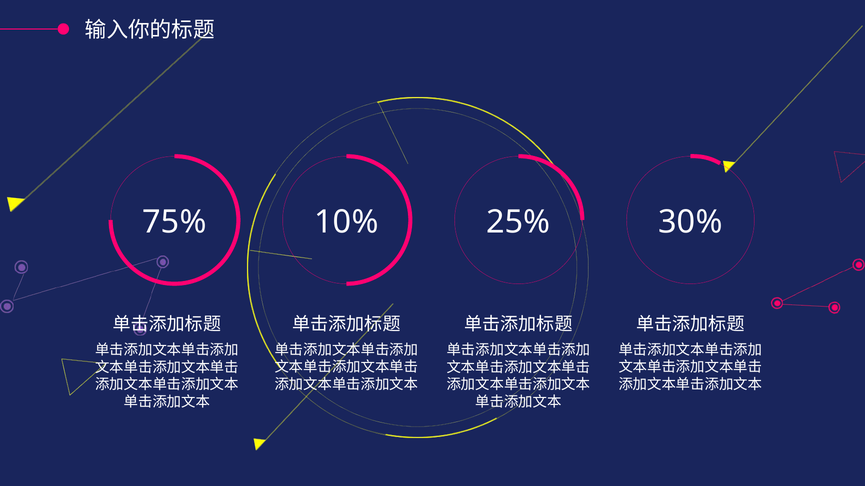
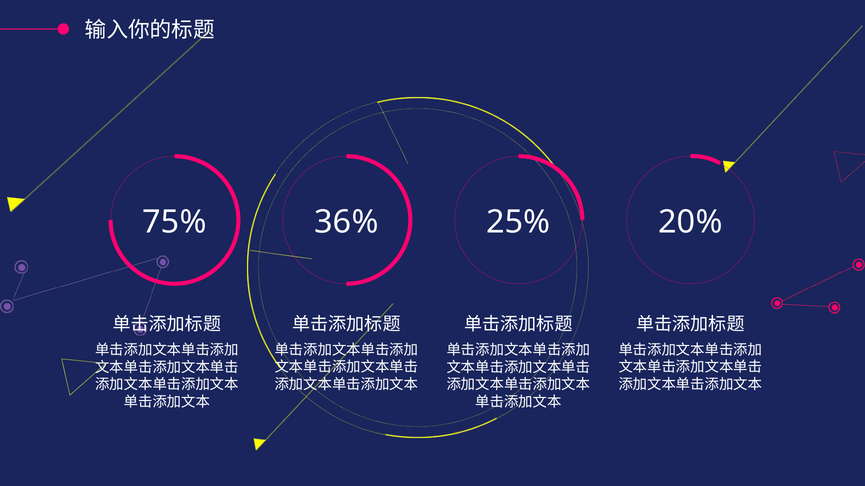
10%: 10% -> 36%
30%: 30% -> 20%
